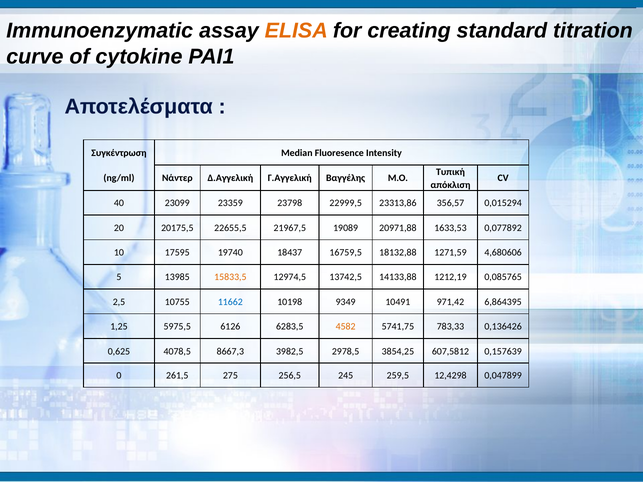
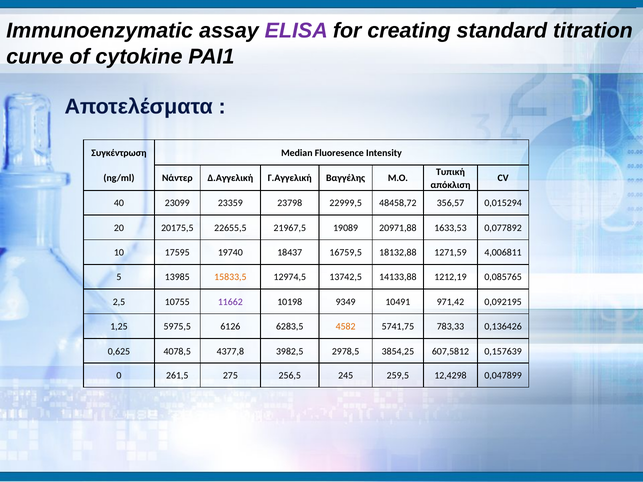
ELISA colour: orange -> purple
23313,86: 23313,86 -> 48458,72
4,680606: 4,680606 -> 4,006811
11662 colour: blue -> purple
6,864395: 6,864395 -> 0,092195
8667,3: 8667,3 -> 4377,8
